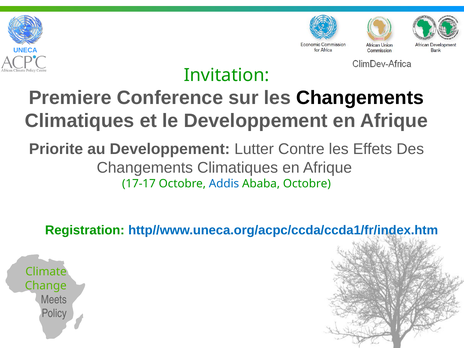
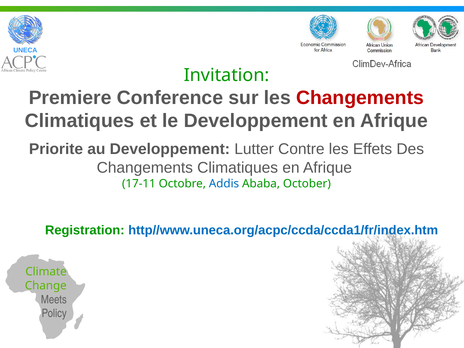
Changements at (360, 98) colour: black -> red
17-17: 17-17 -> 17-11
Ababa Octobre: Octobre -> October
